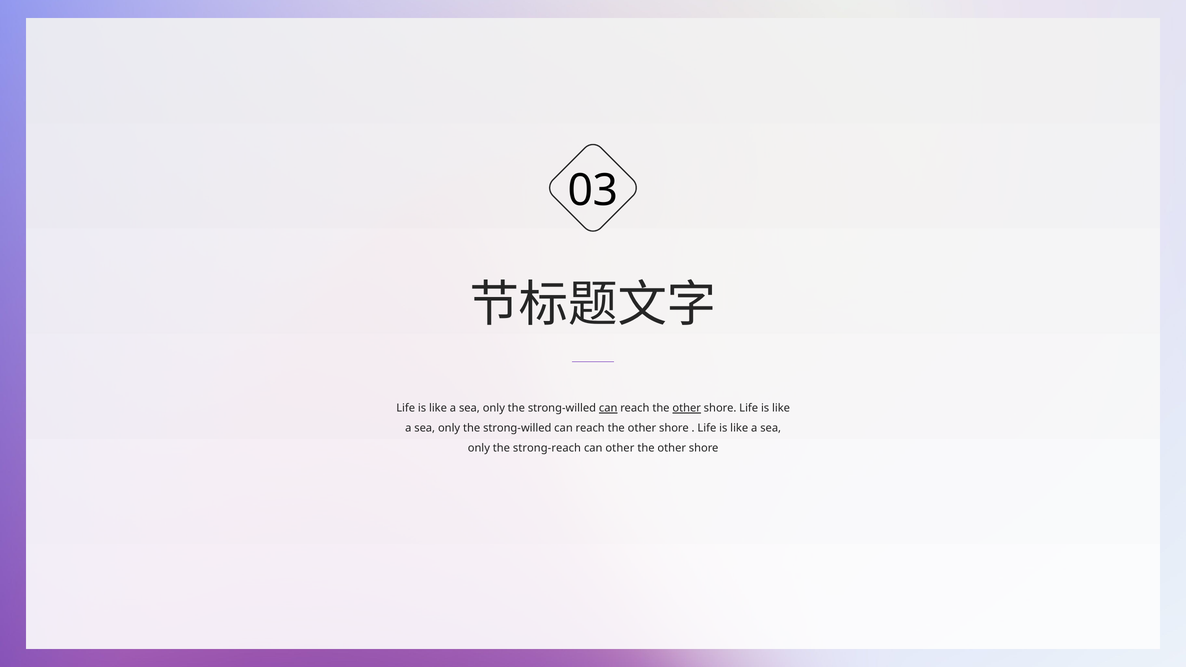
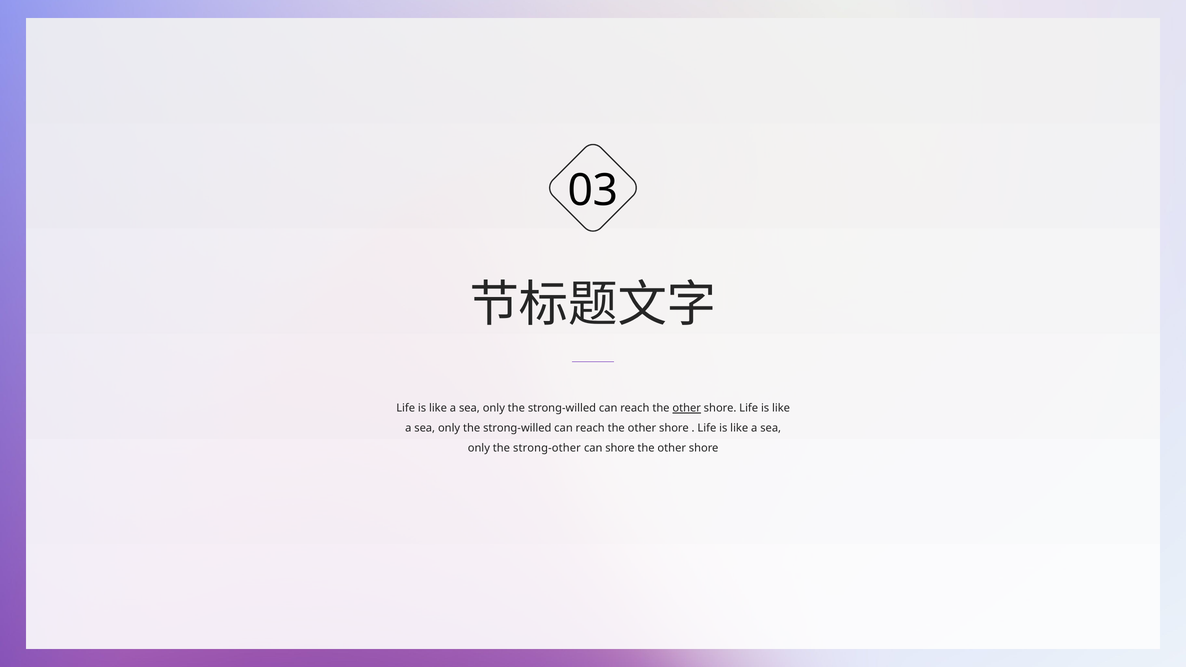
can at (608, 408) underline: present -> none
strong-reach: strong-reach -> strong-other
can other: other -> shore
